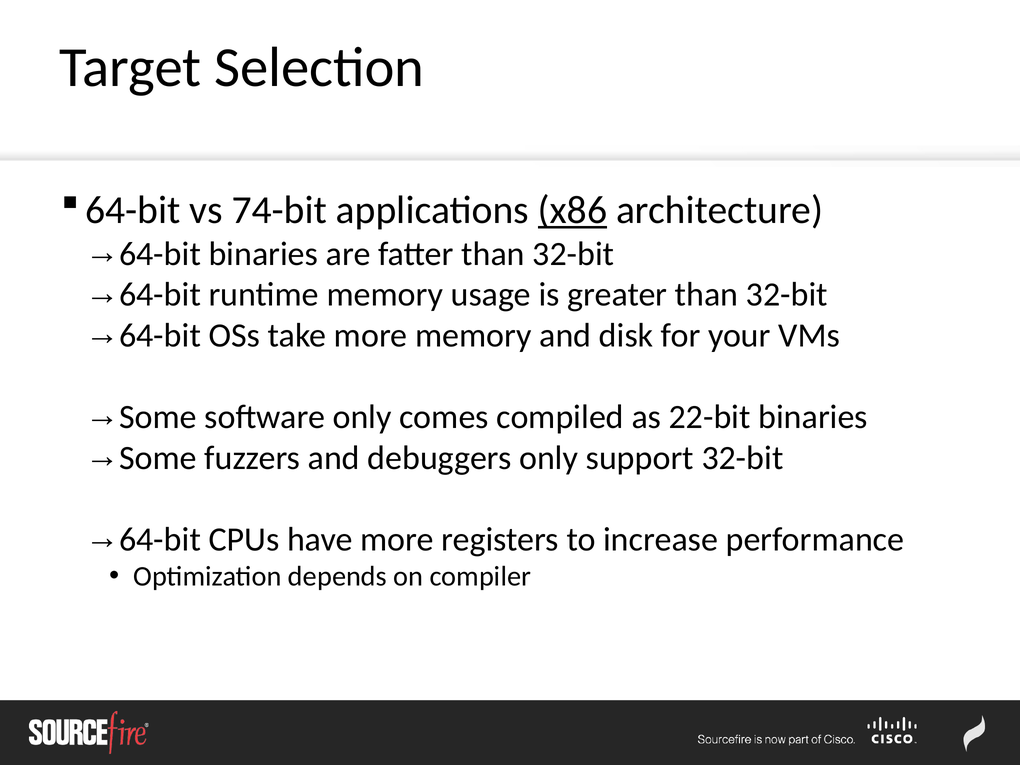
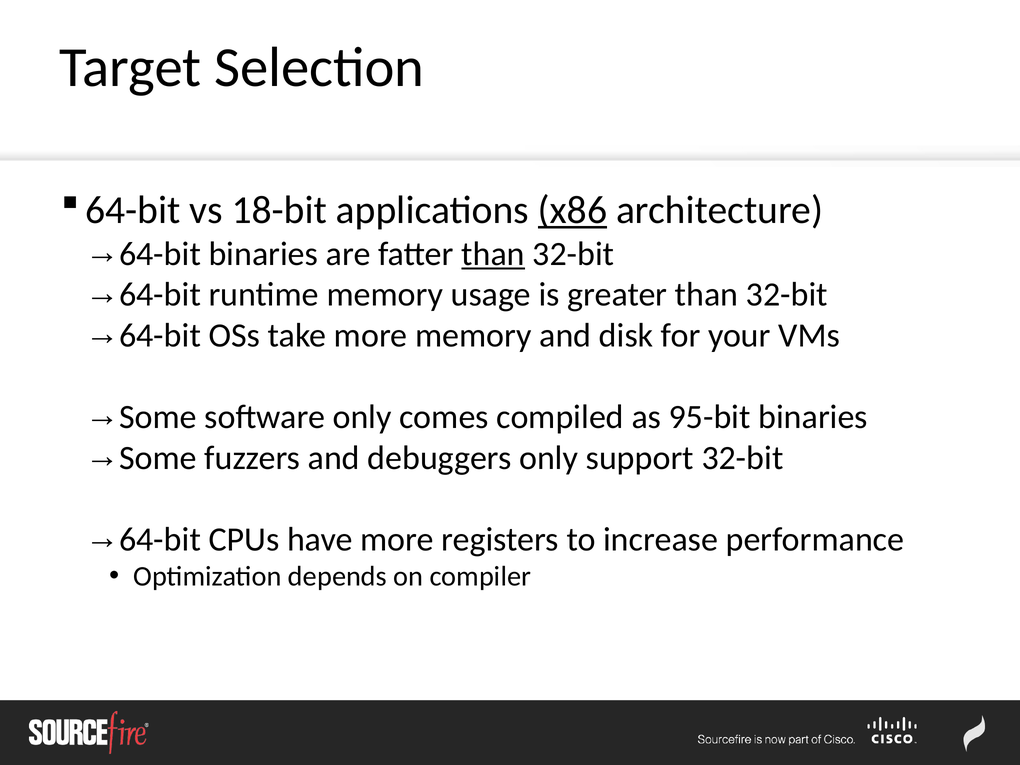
74-bit: 74-bit -> 18-bit
than at (493, 254) underline: none -> present
22-bit: 22-bit -> 95-bit
